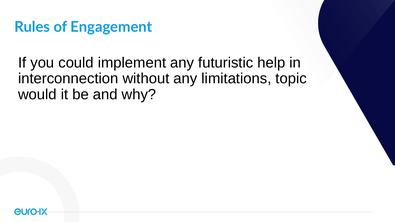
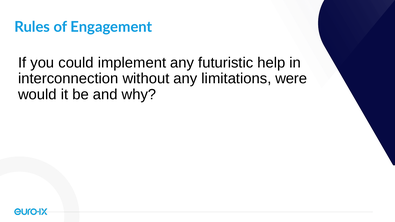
topic: topic -> were
